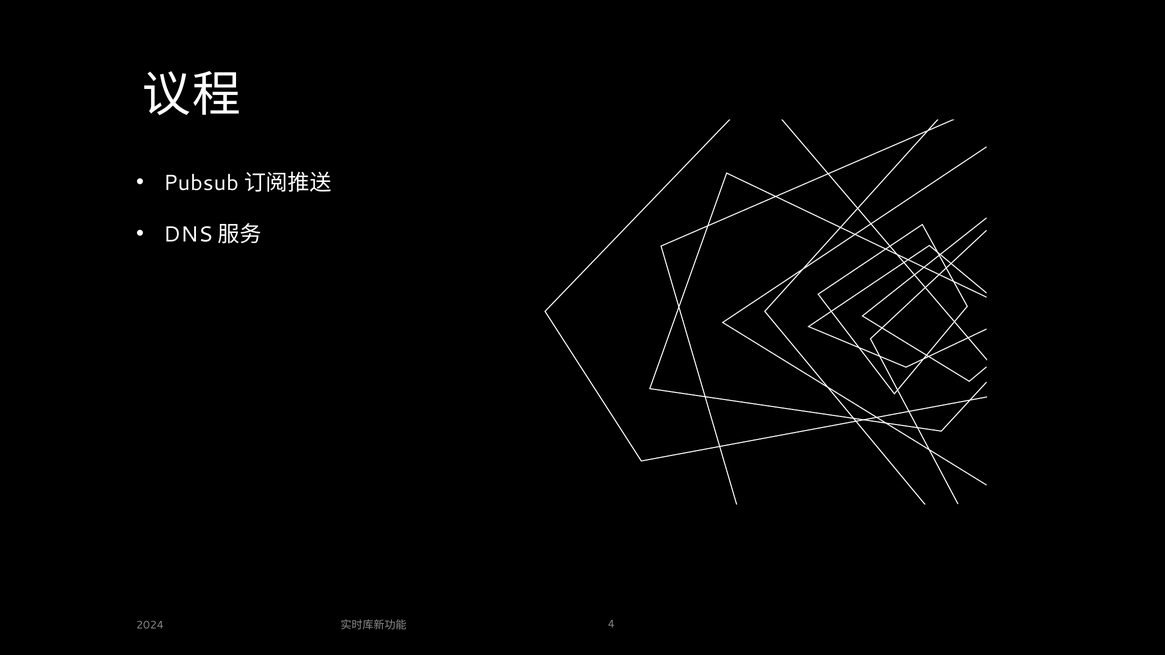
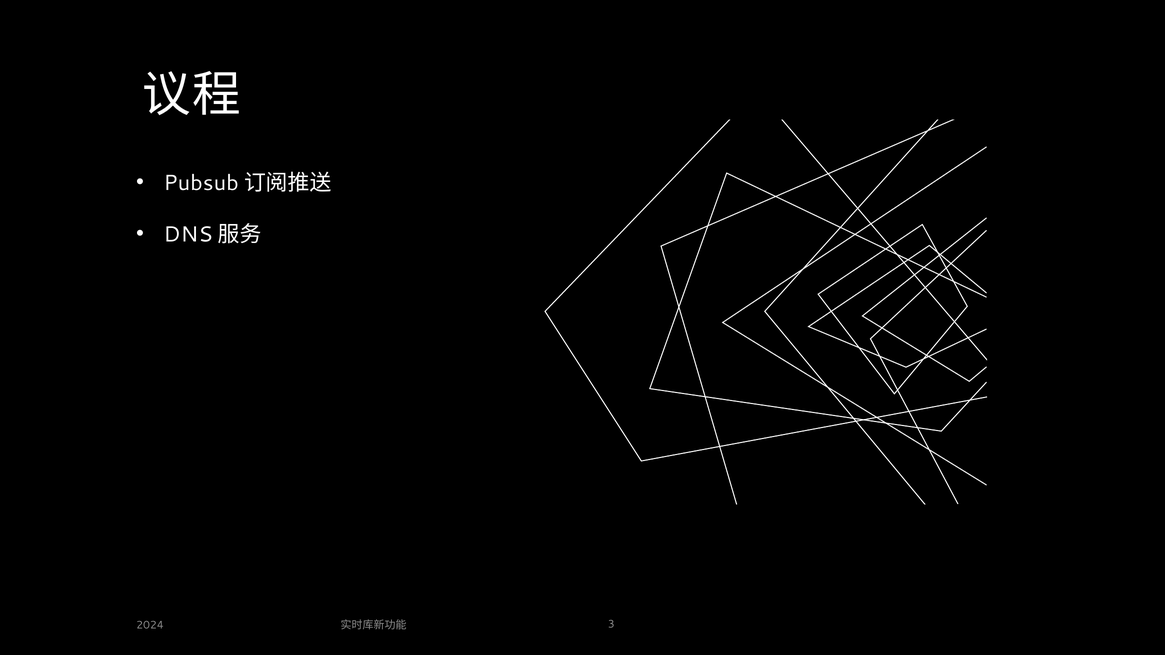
4: 4 -> 3
